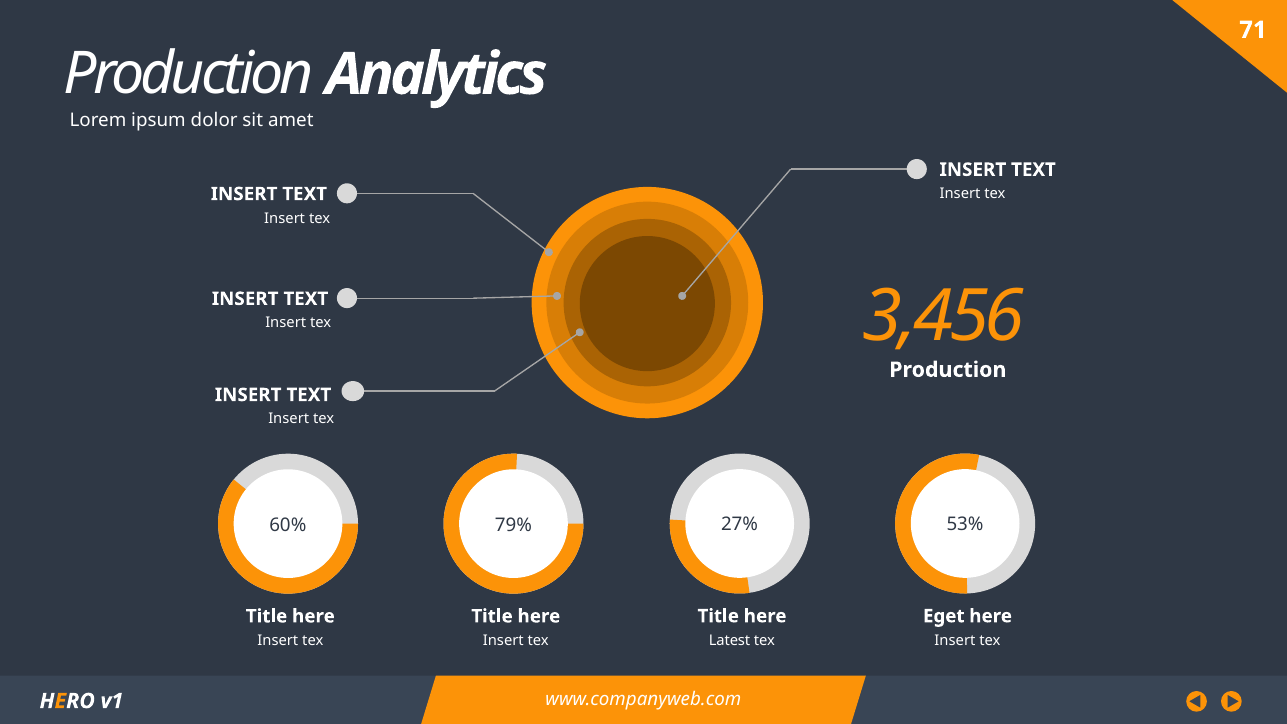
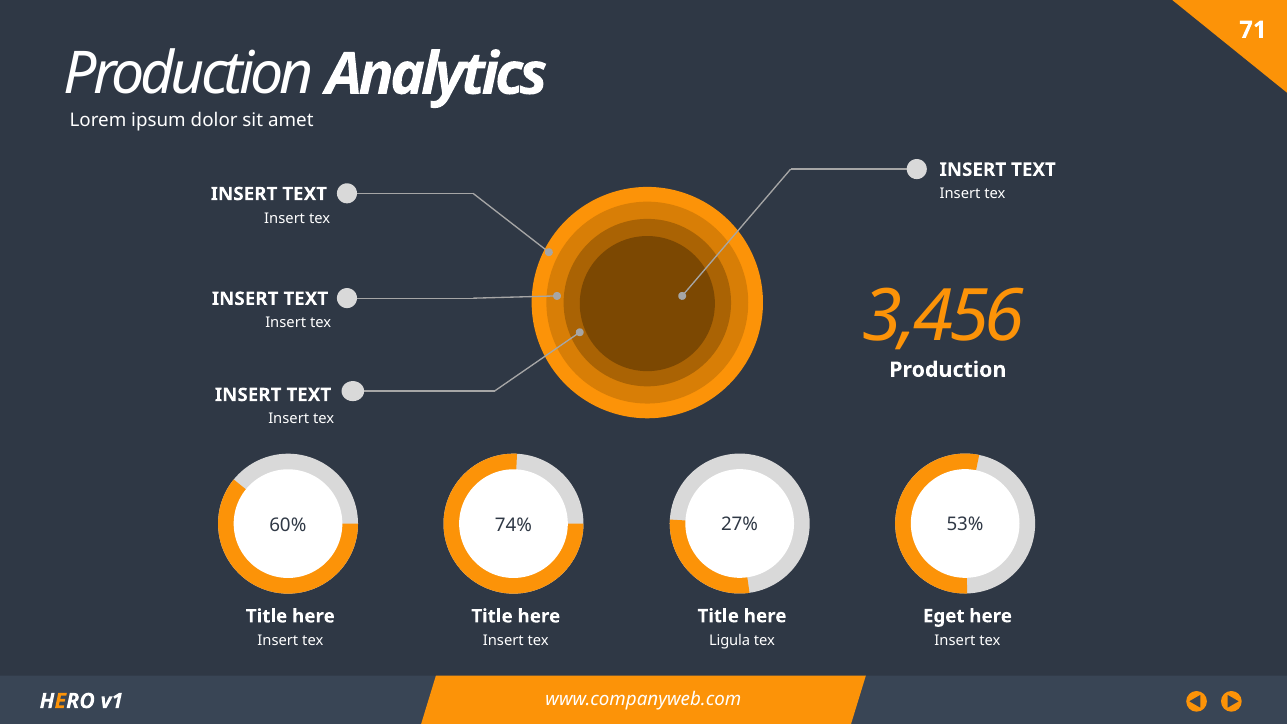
79%: 79% -> 74%
Latest: Latest -> Ligula
